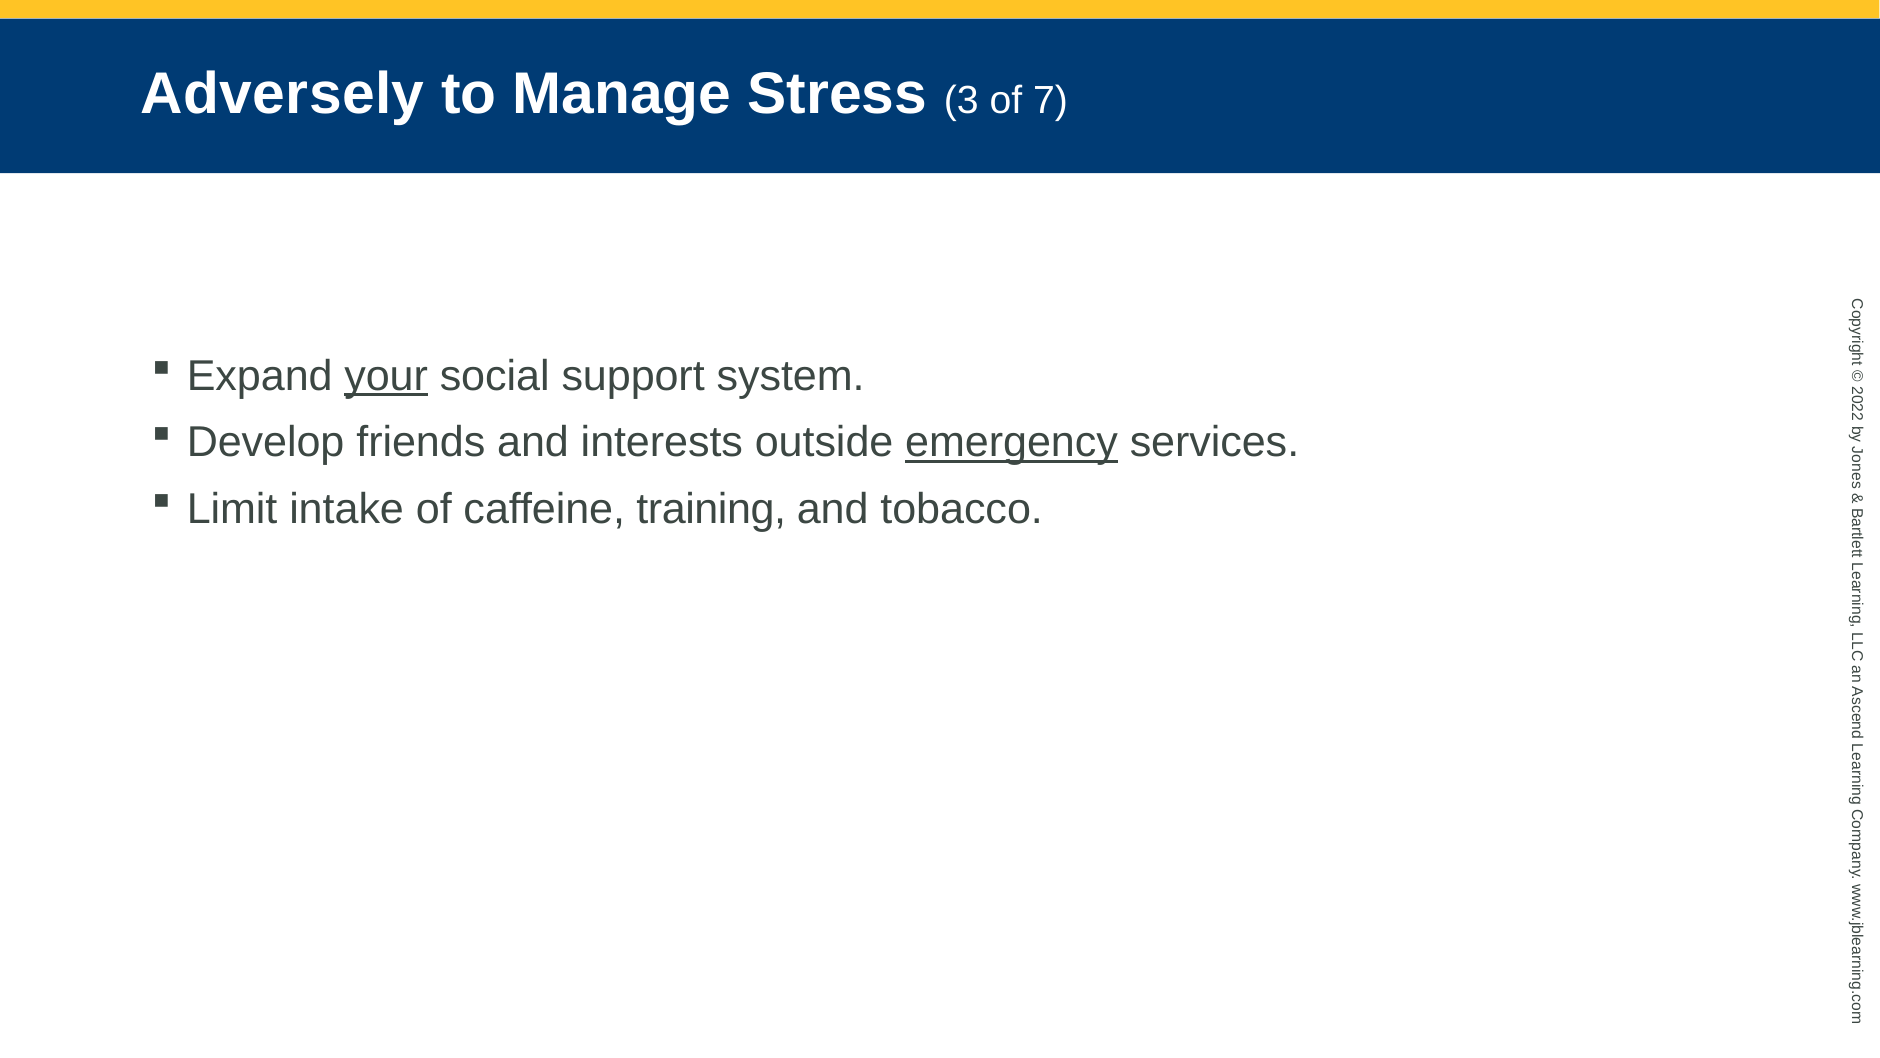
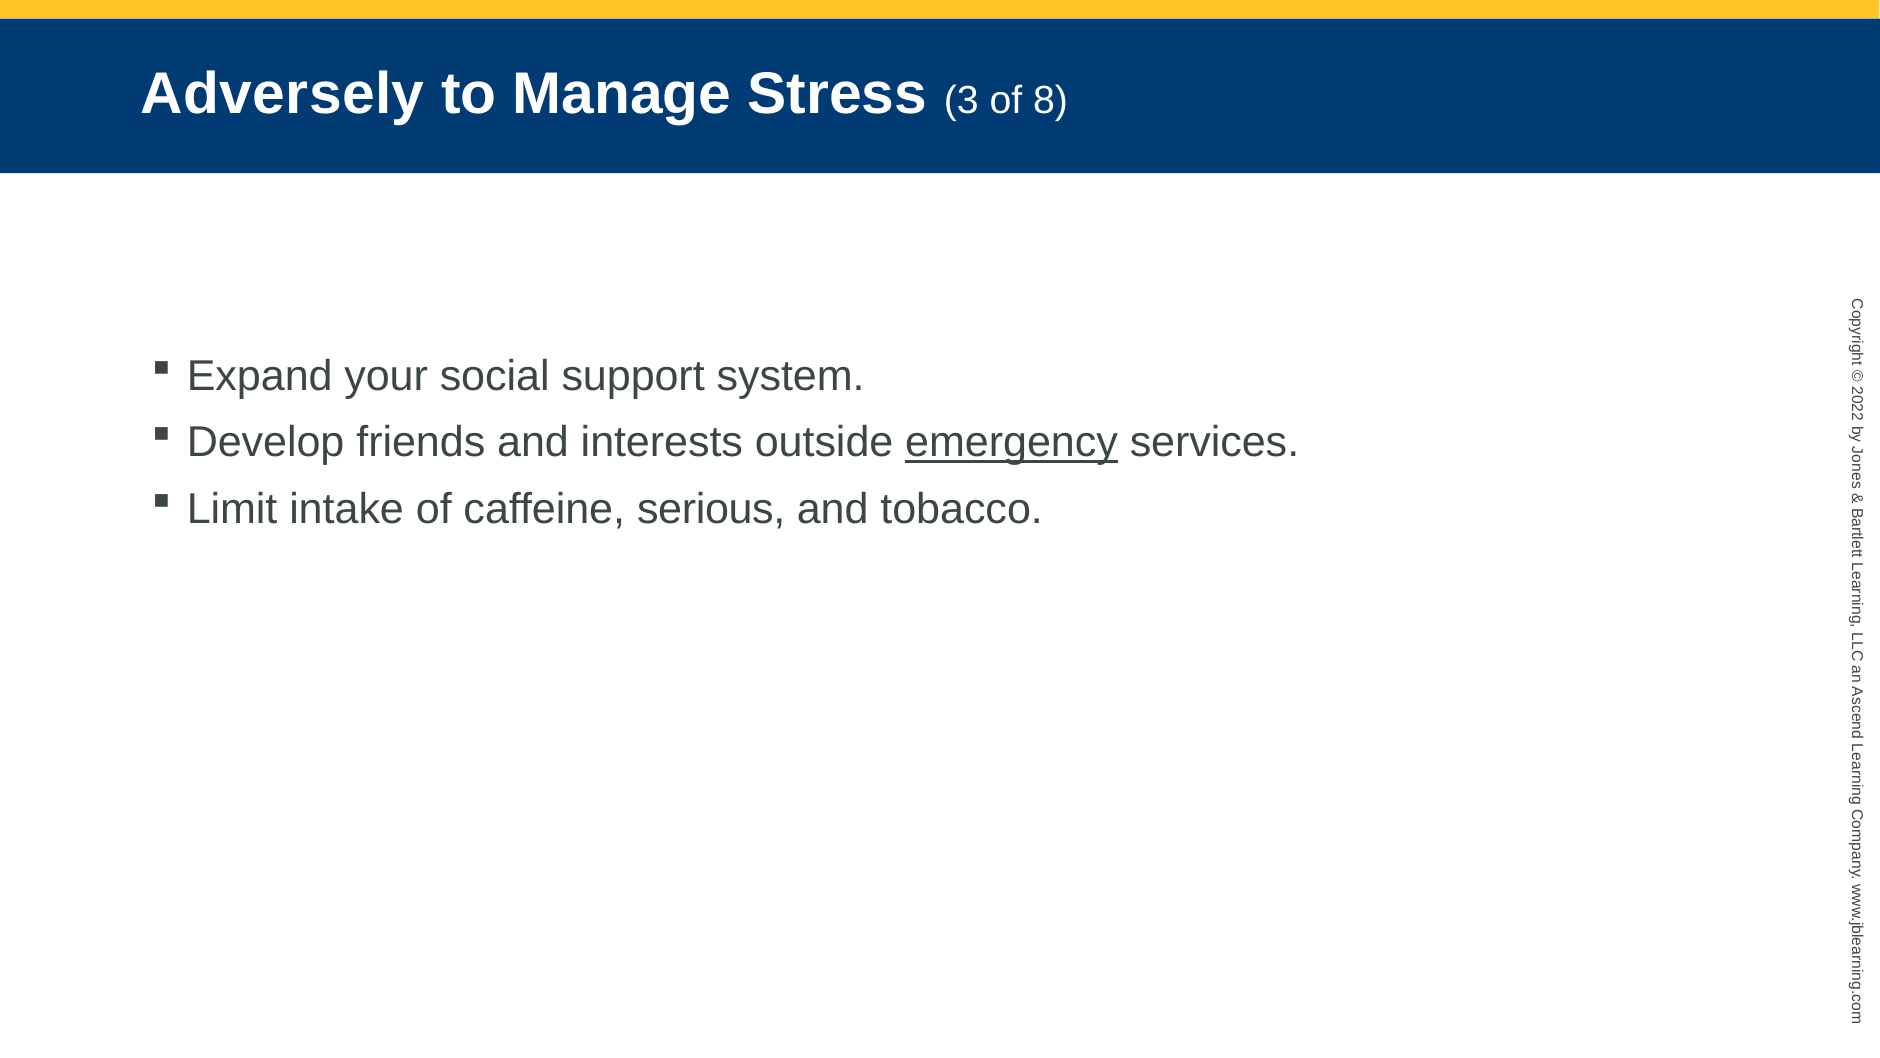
7: 7 -> 8
your underline: present -> none
training: training -> serious
